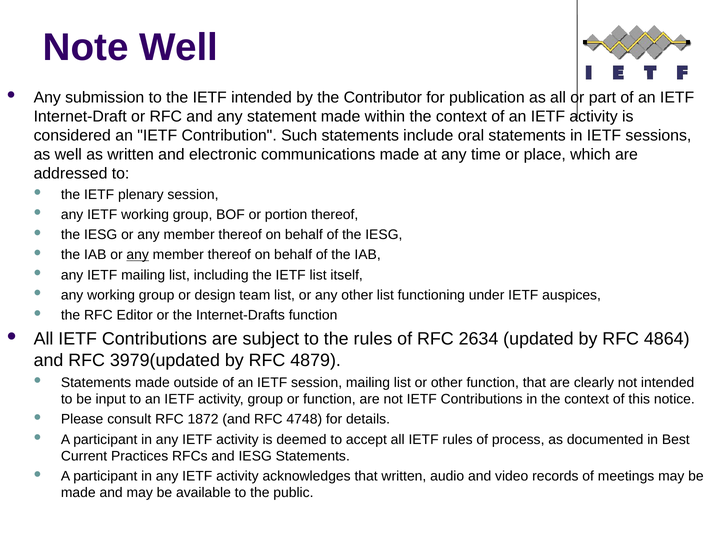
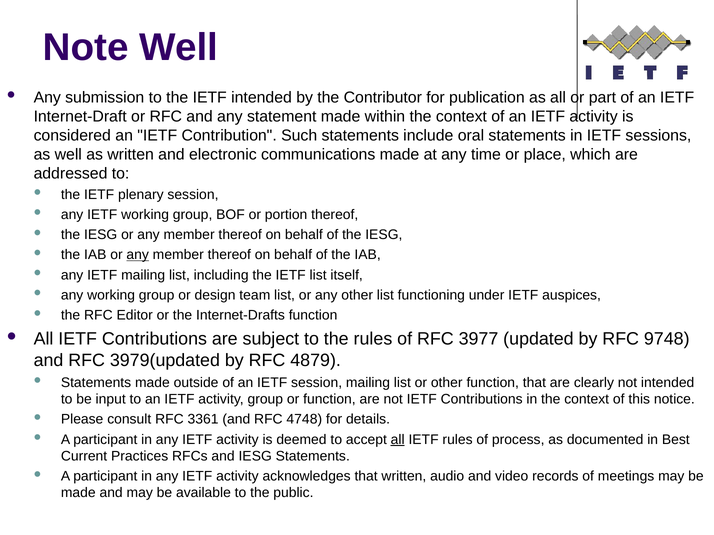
2634: 2634 -> 3977
4864: 4864 -> 9748
1872: 1872 -> 3361
all at (398, 440) underline: none -> present
